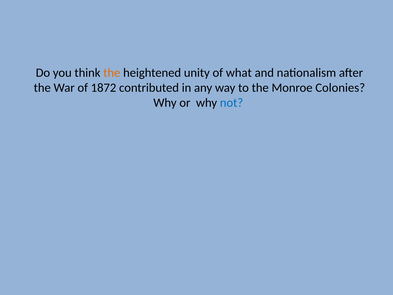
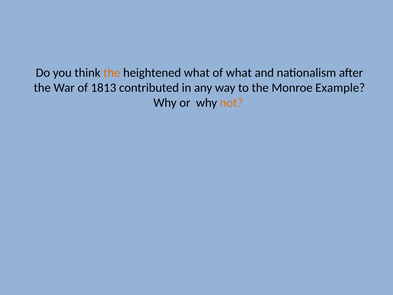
heightened unity: unity -> what
1872: 1872 -> 1813
Colonies: Colonies -> Example
not colour: blue -> orange
